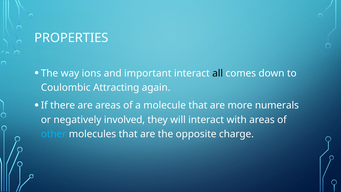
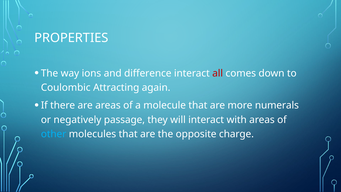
important: important -> difference
all colour: black -> red
involved: involved -> passage
